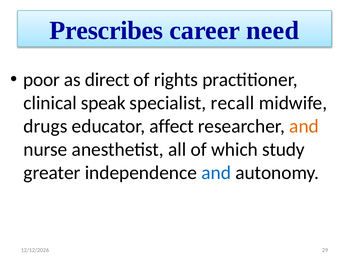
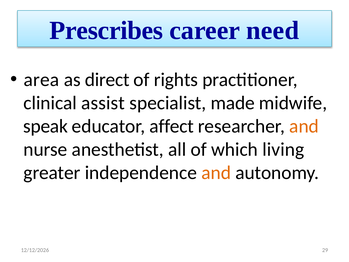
poor: poor -> area
speak: speak -> assist
recall: recall -> made
drugs: drugs -> speak
study: study -> living
and at (216, 173) colour: blue -> orange
